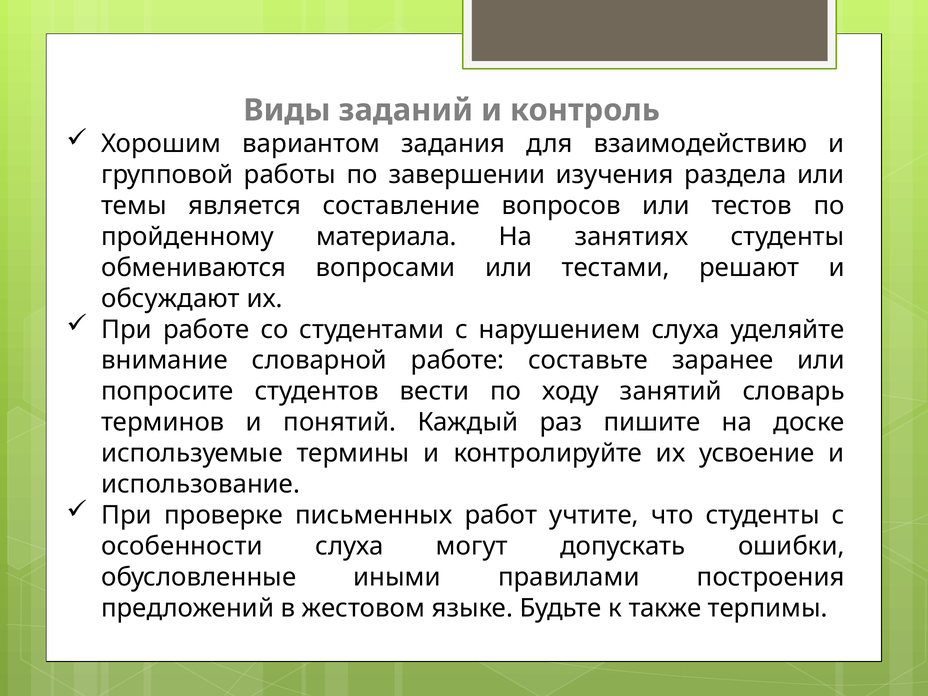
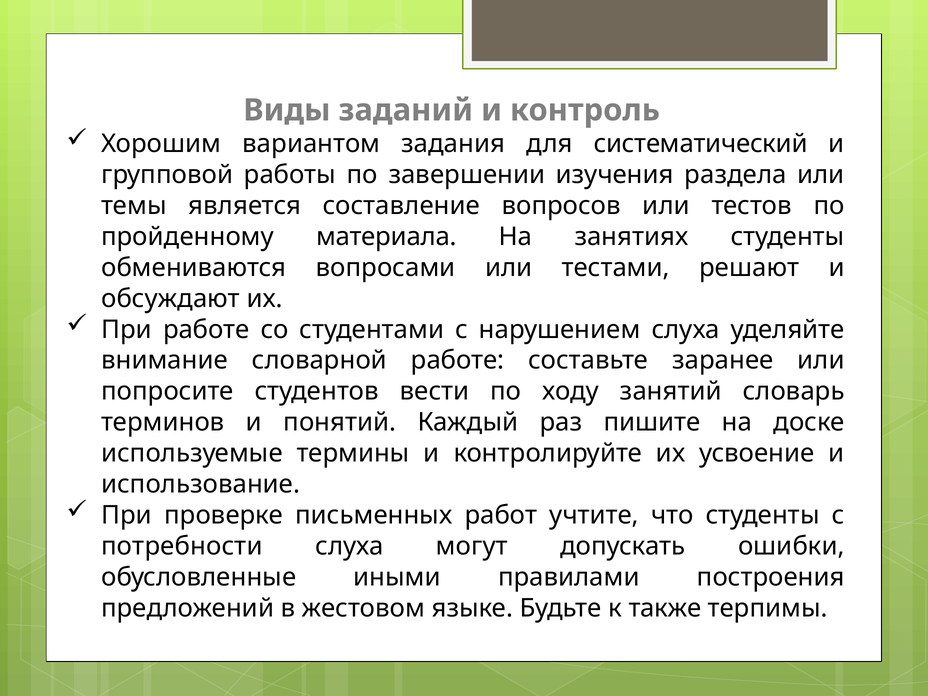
взаимодействию: взаимодействию -> систематический
особенности: особенности -> потребности
